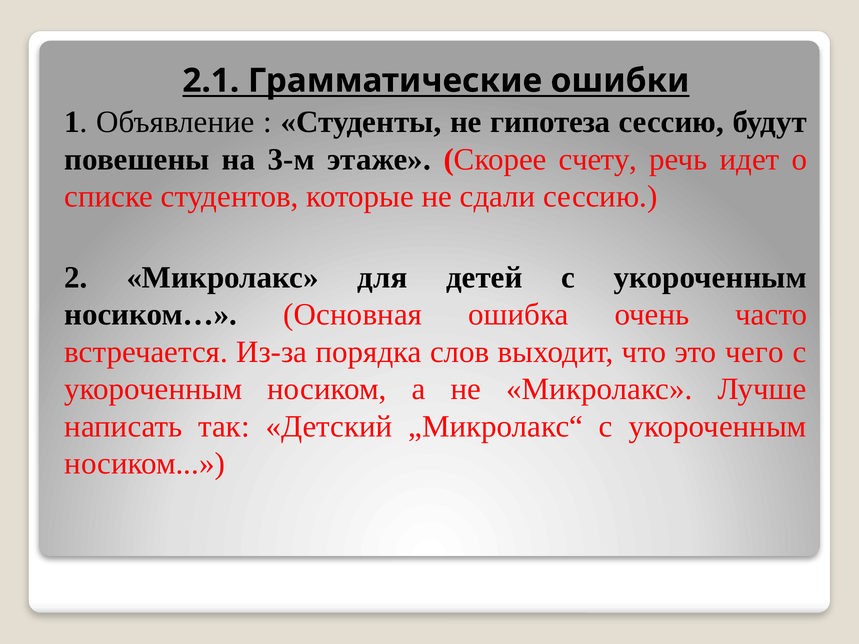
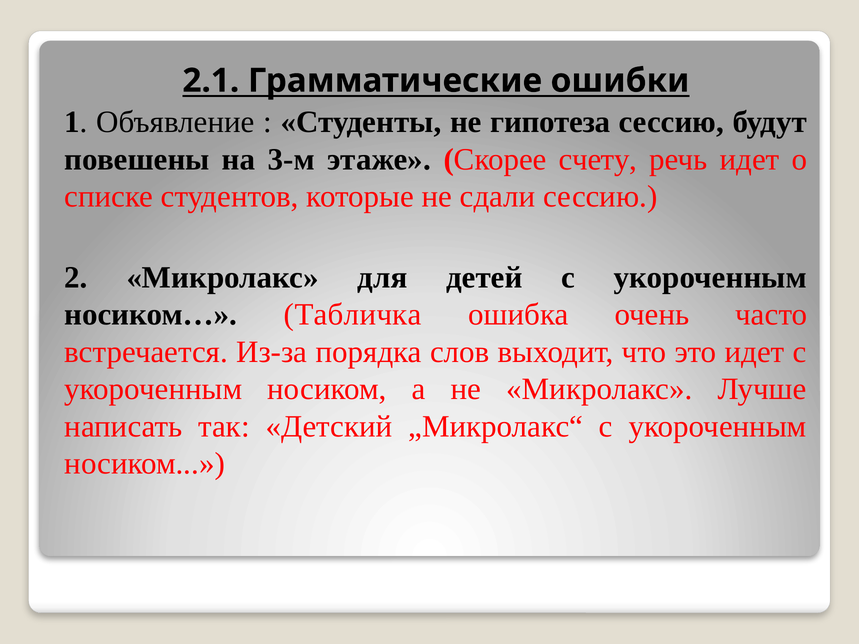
Основная: Основная -> Табличка
это чего: чего -> идет
